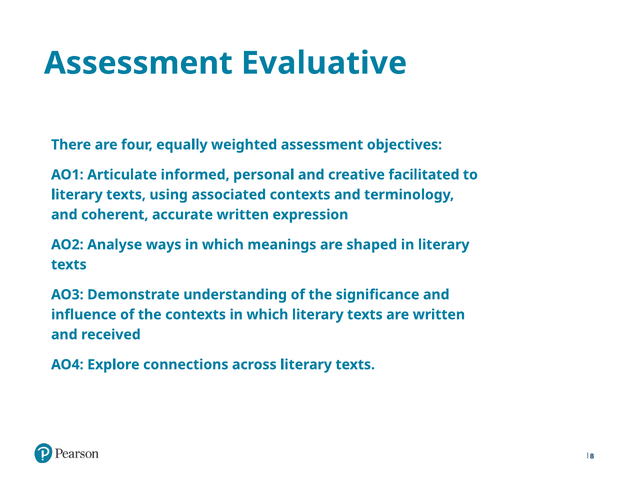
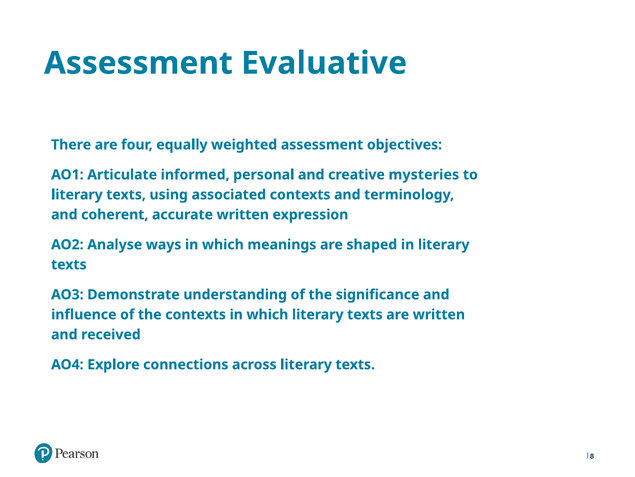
facilitated: facilitated -> mysteries
